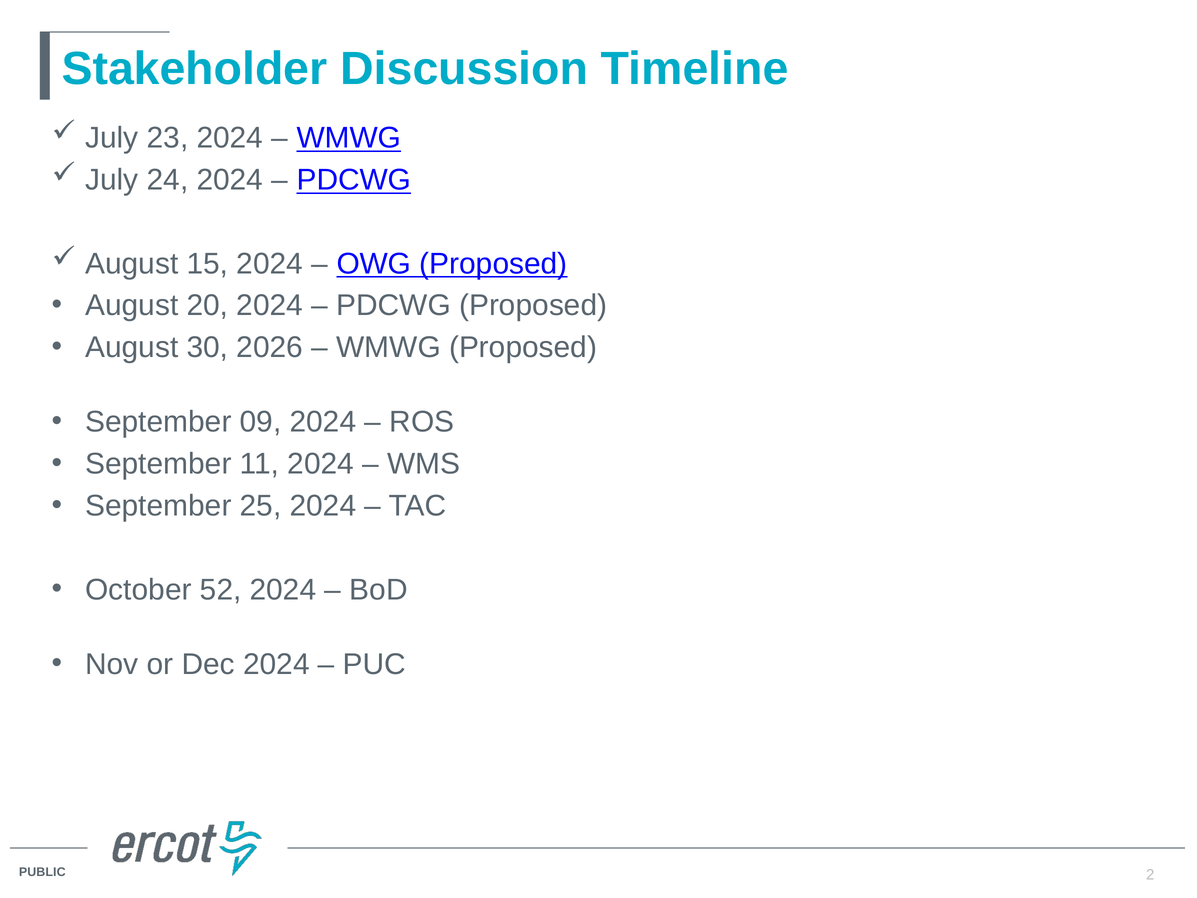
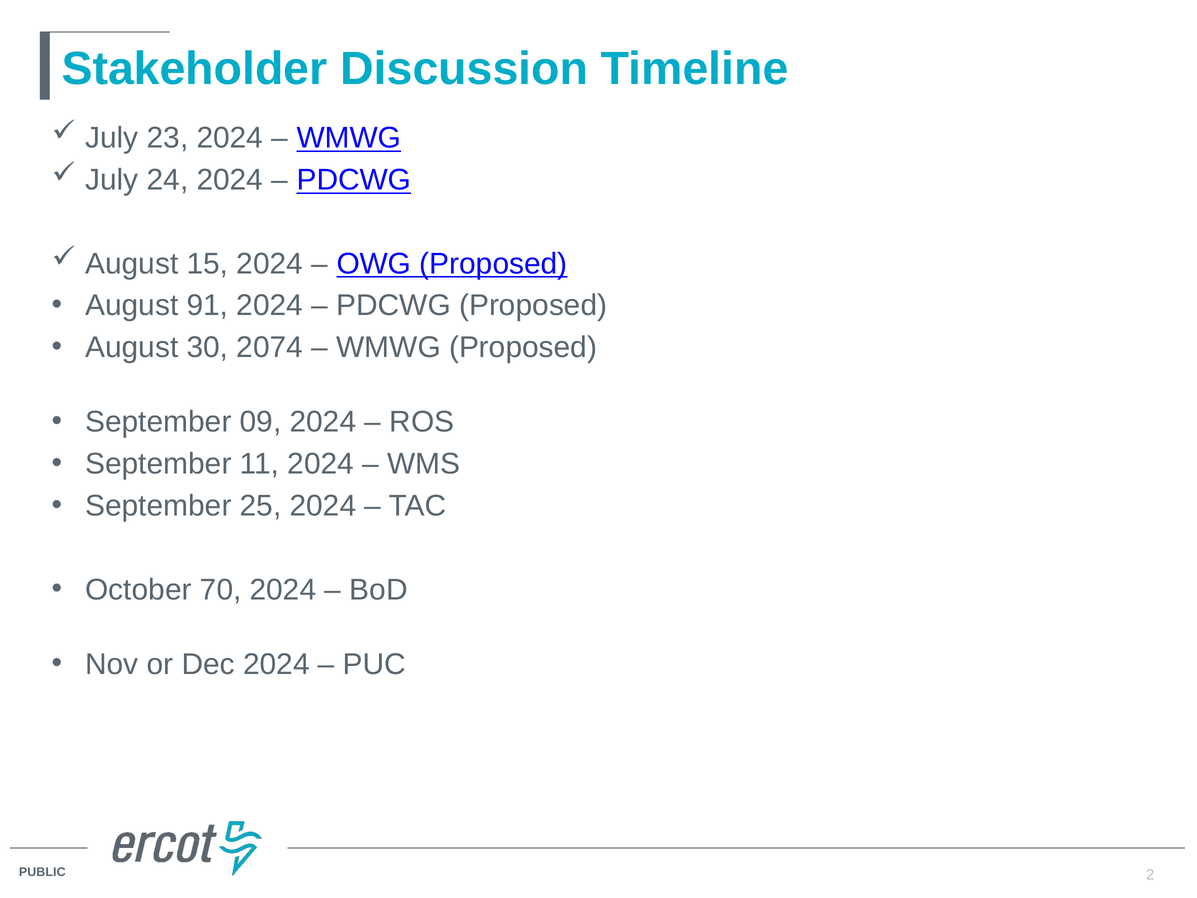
20: 20 -> 91
2026: 2026 -> 2074
52: 52 -> 70
